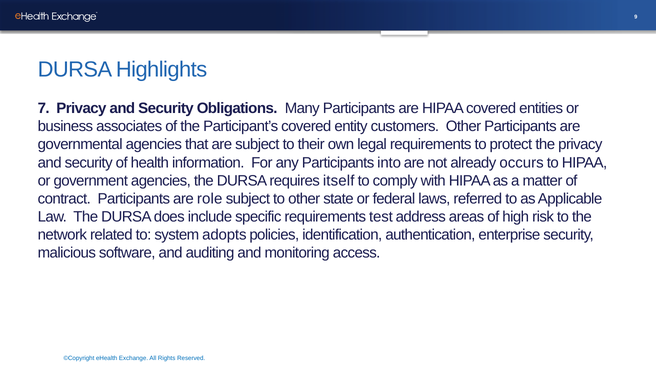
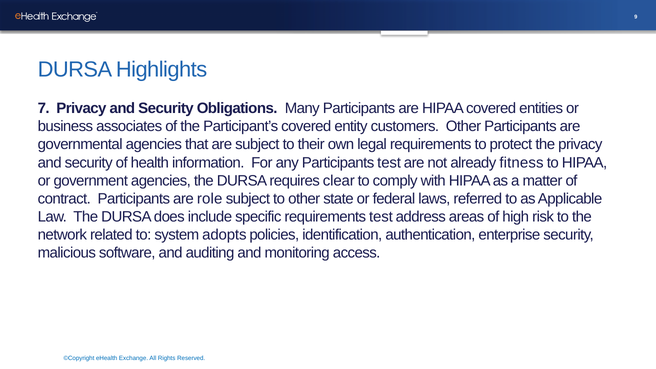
Participants into: into -> test
occurs: occurs -> fitness
itself: itself -> clear
